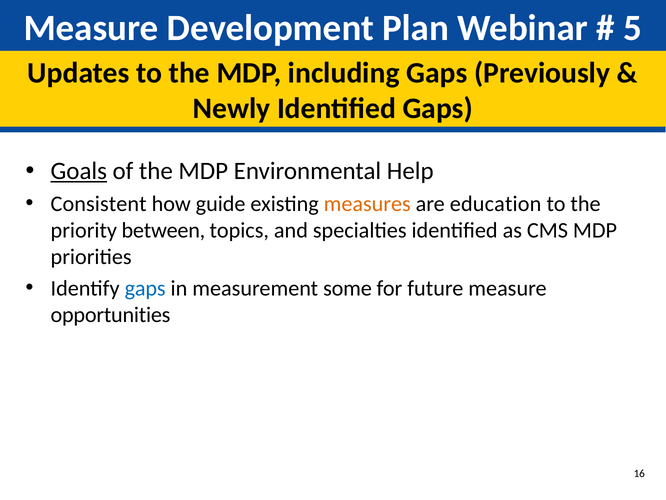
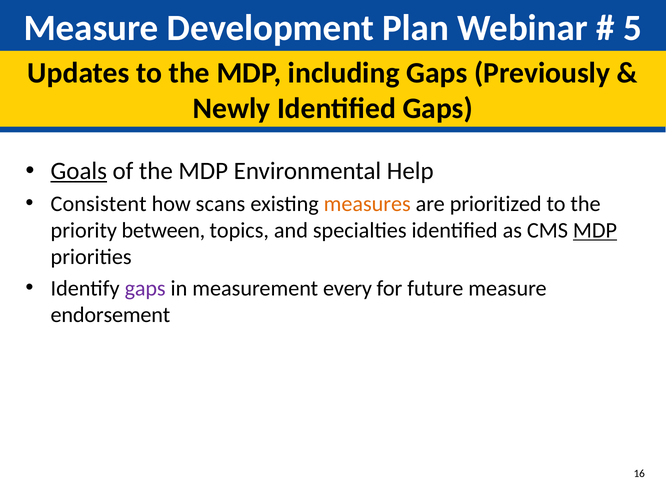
guide: guide -> scans
education: education -> prioritized
MDP at (595, 230) underline: none -> present
gaps at (145, 288) colour: blue -> purple
some: some -> every
opportunities: opportunities -> endorsement
